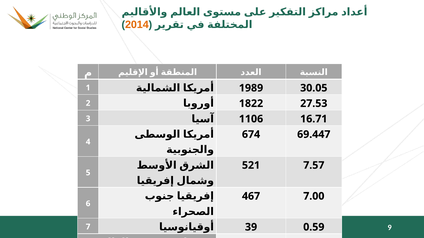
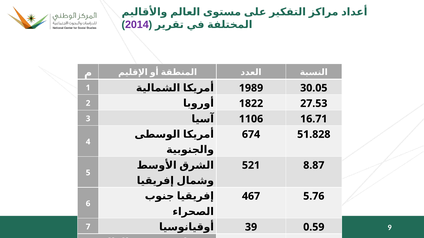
2014 colour: orange -> purple
69.447: 69.447 -> 51.828
7.57: 7.57 -> 8.87
7.00: 7.00 -> 5.76
